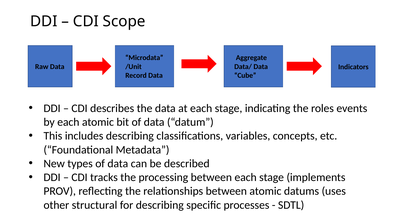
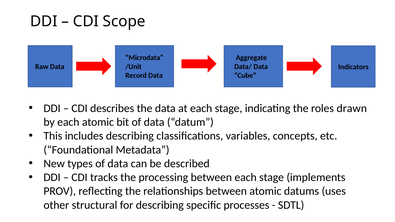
events: events -> drawn
